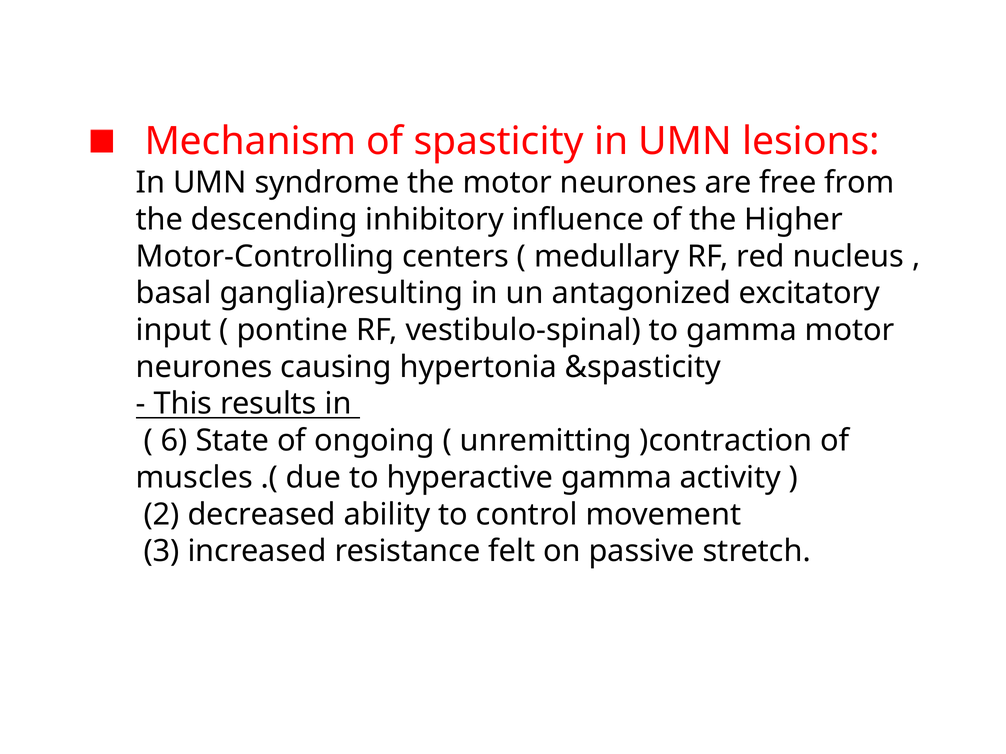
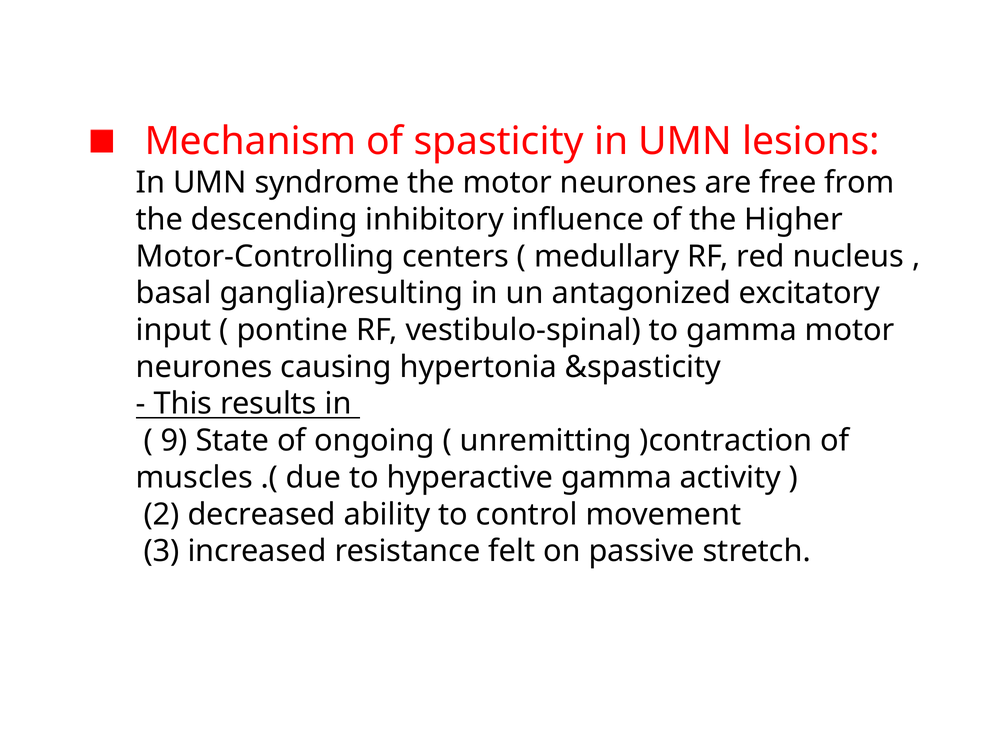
6: 6 -> 9
